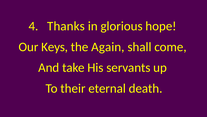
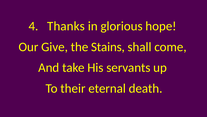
Keys: Keys -> Give
Again: Again -> Stains
